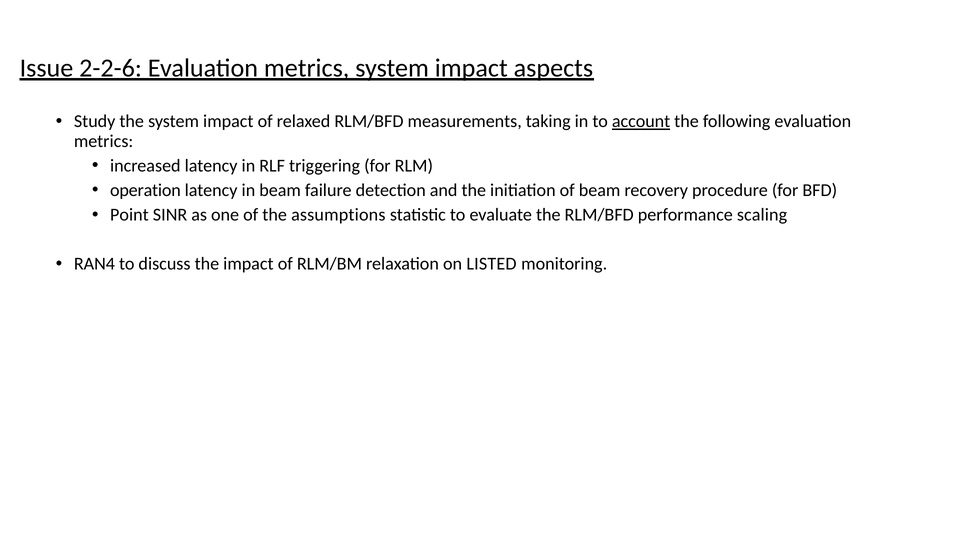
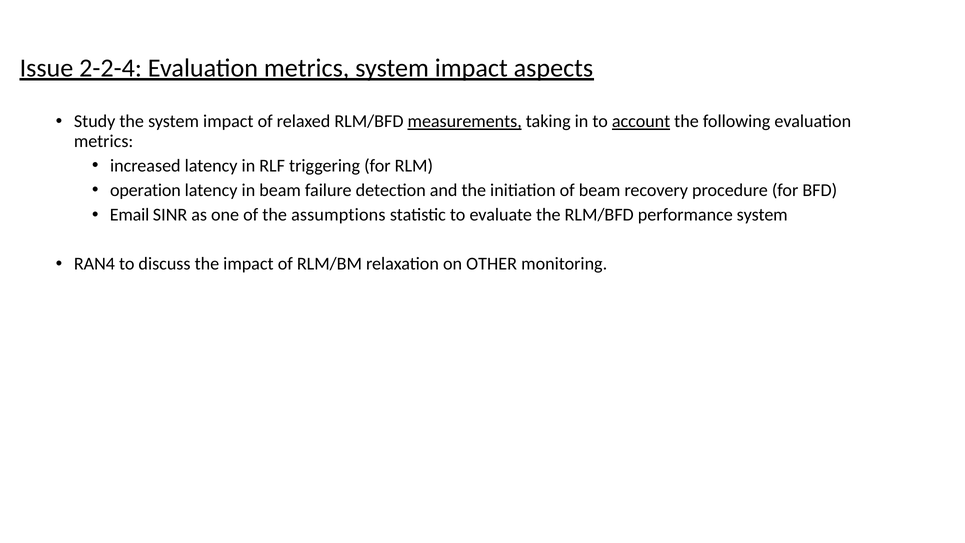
2-2-6: 2-2-6 -> 2-2-4
measurements underline: none -> present
Point: Point -> Email
performance scaling: scaling -> system
LISTED: LISTED -> OTHER
